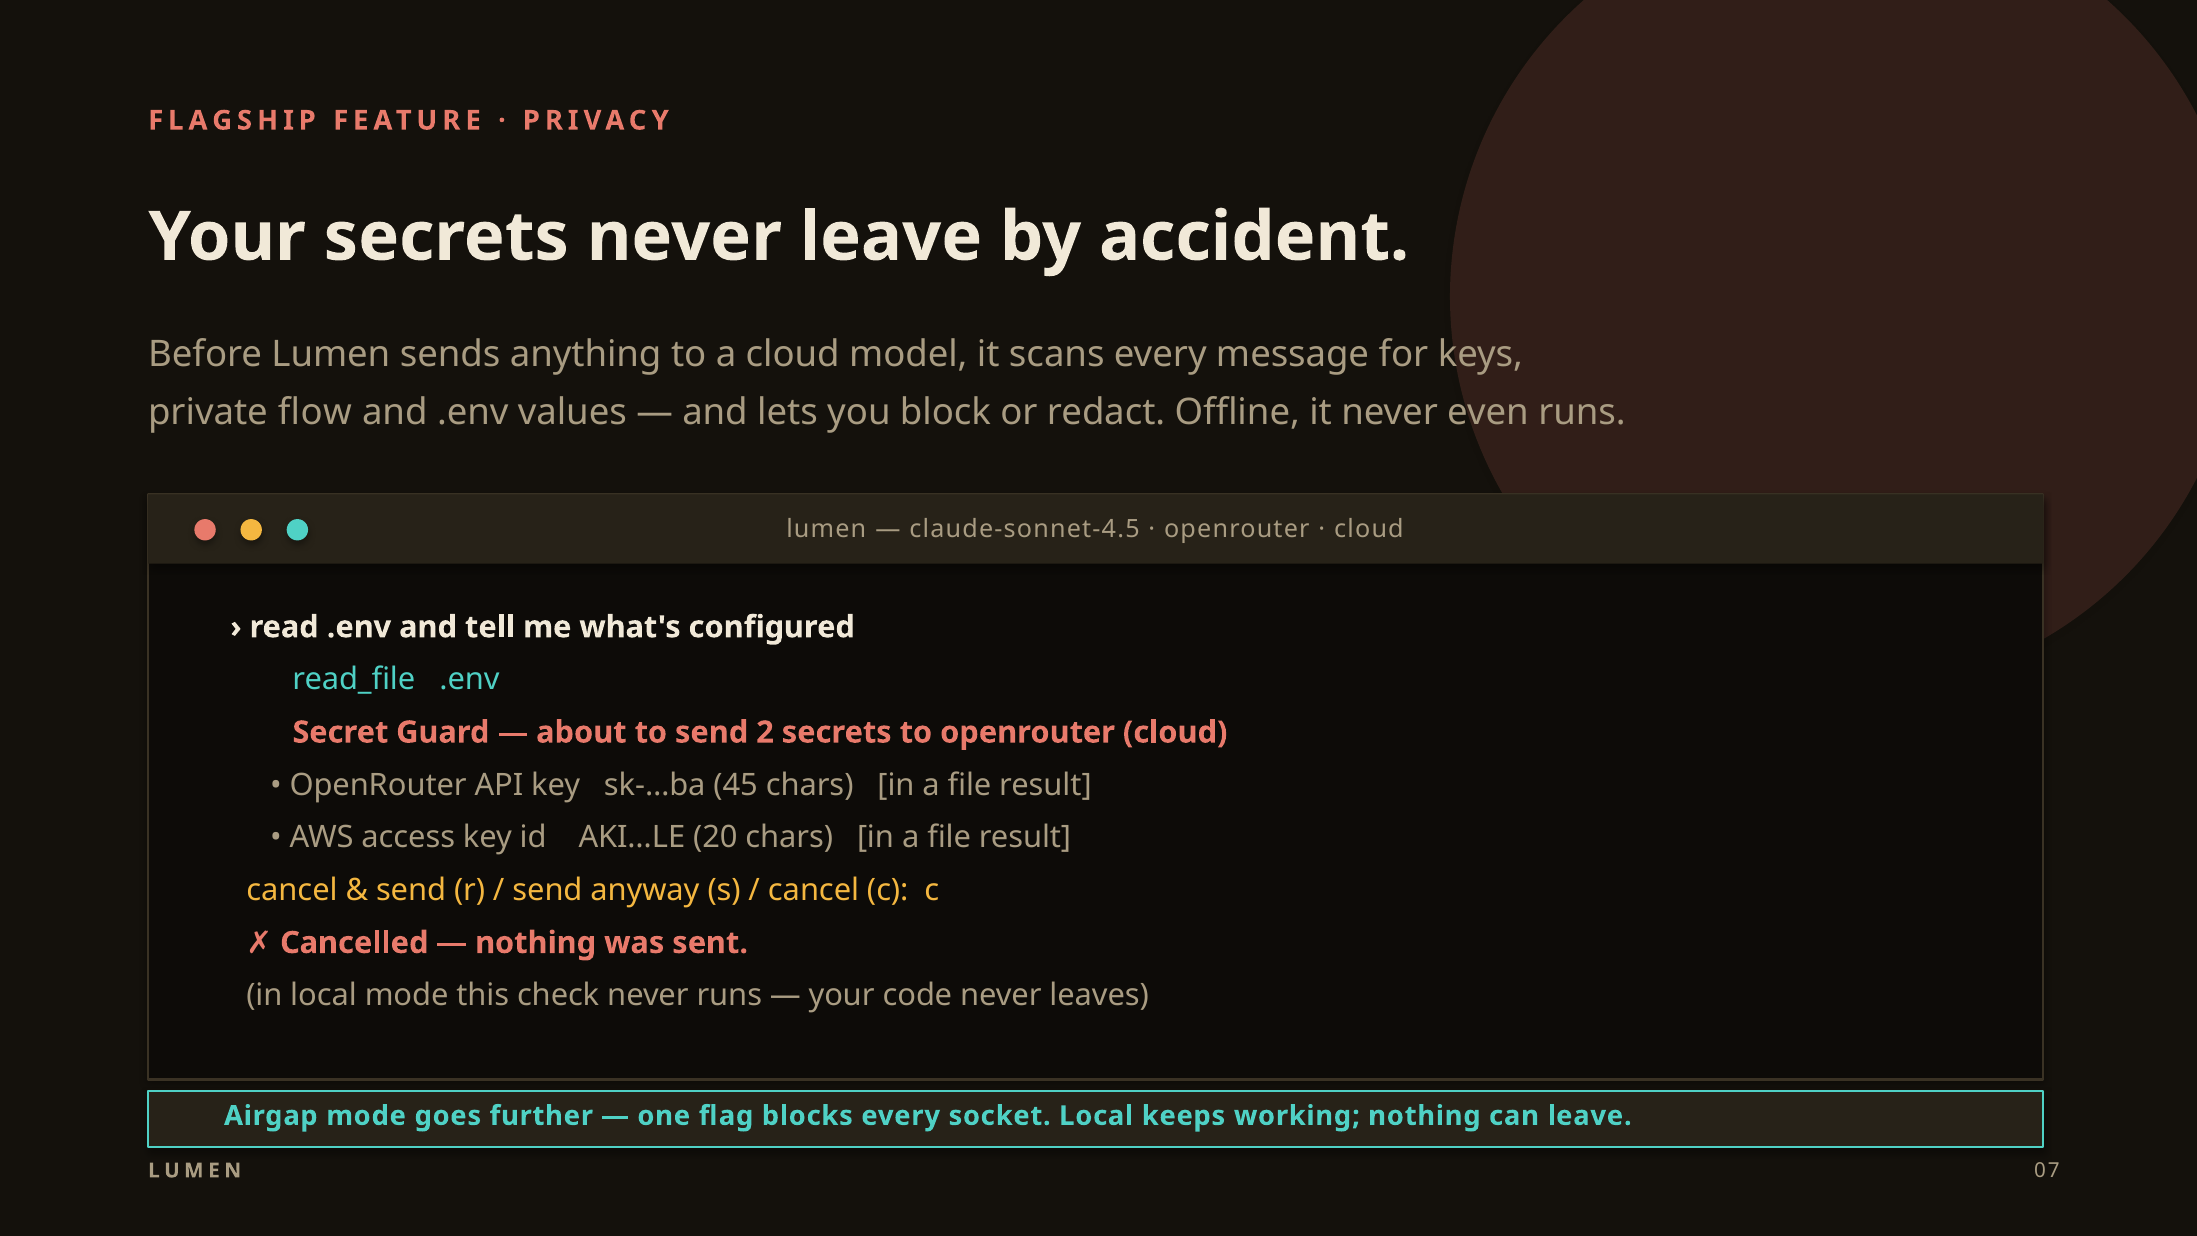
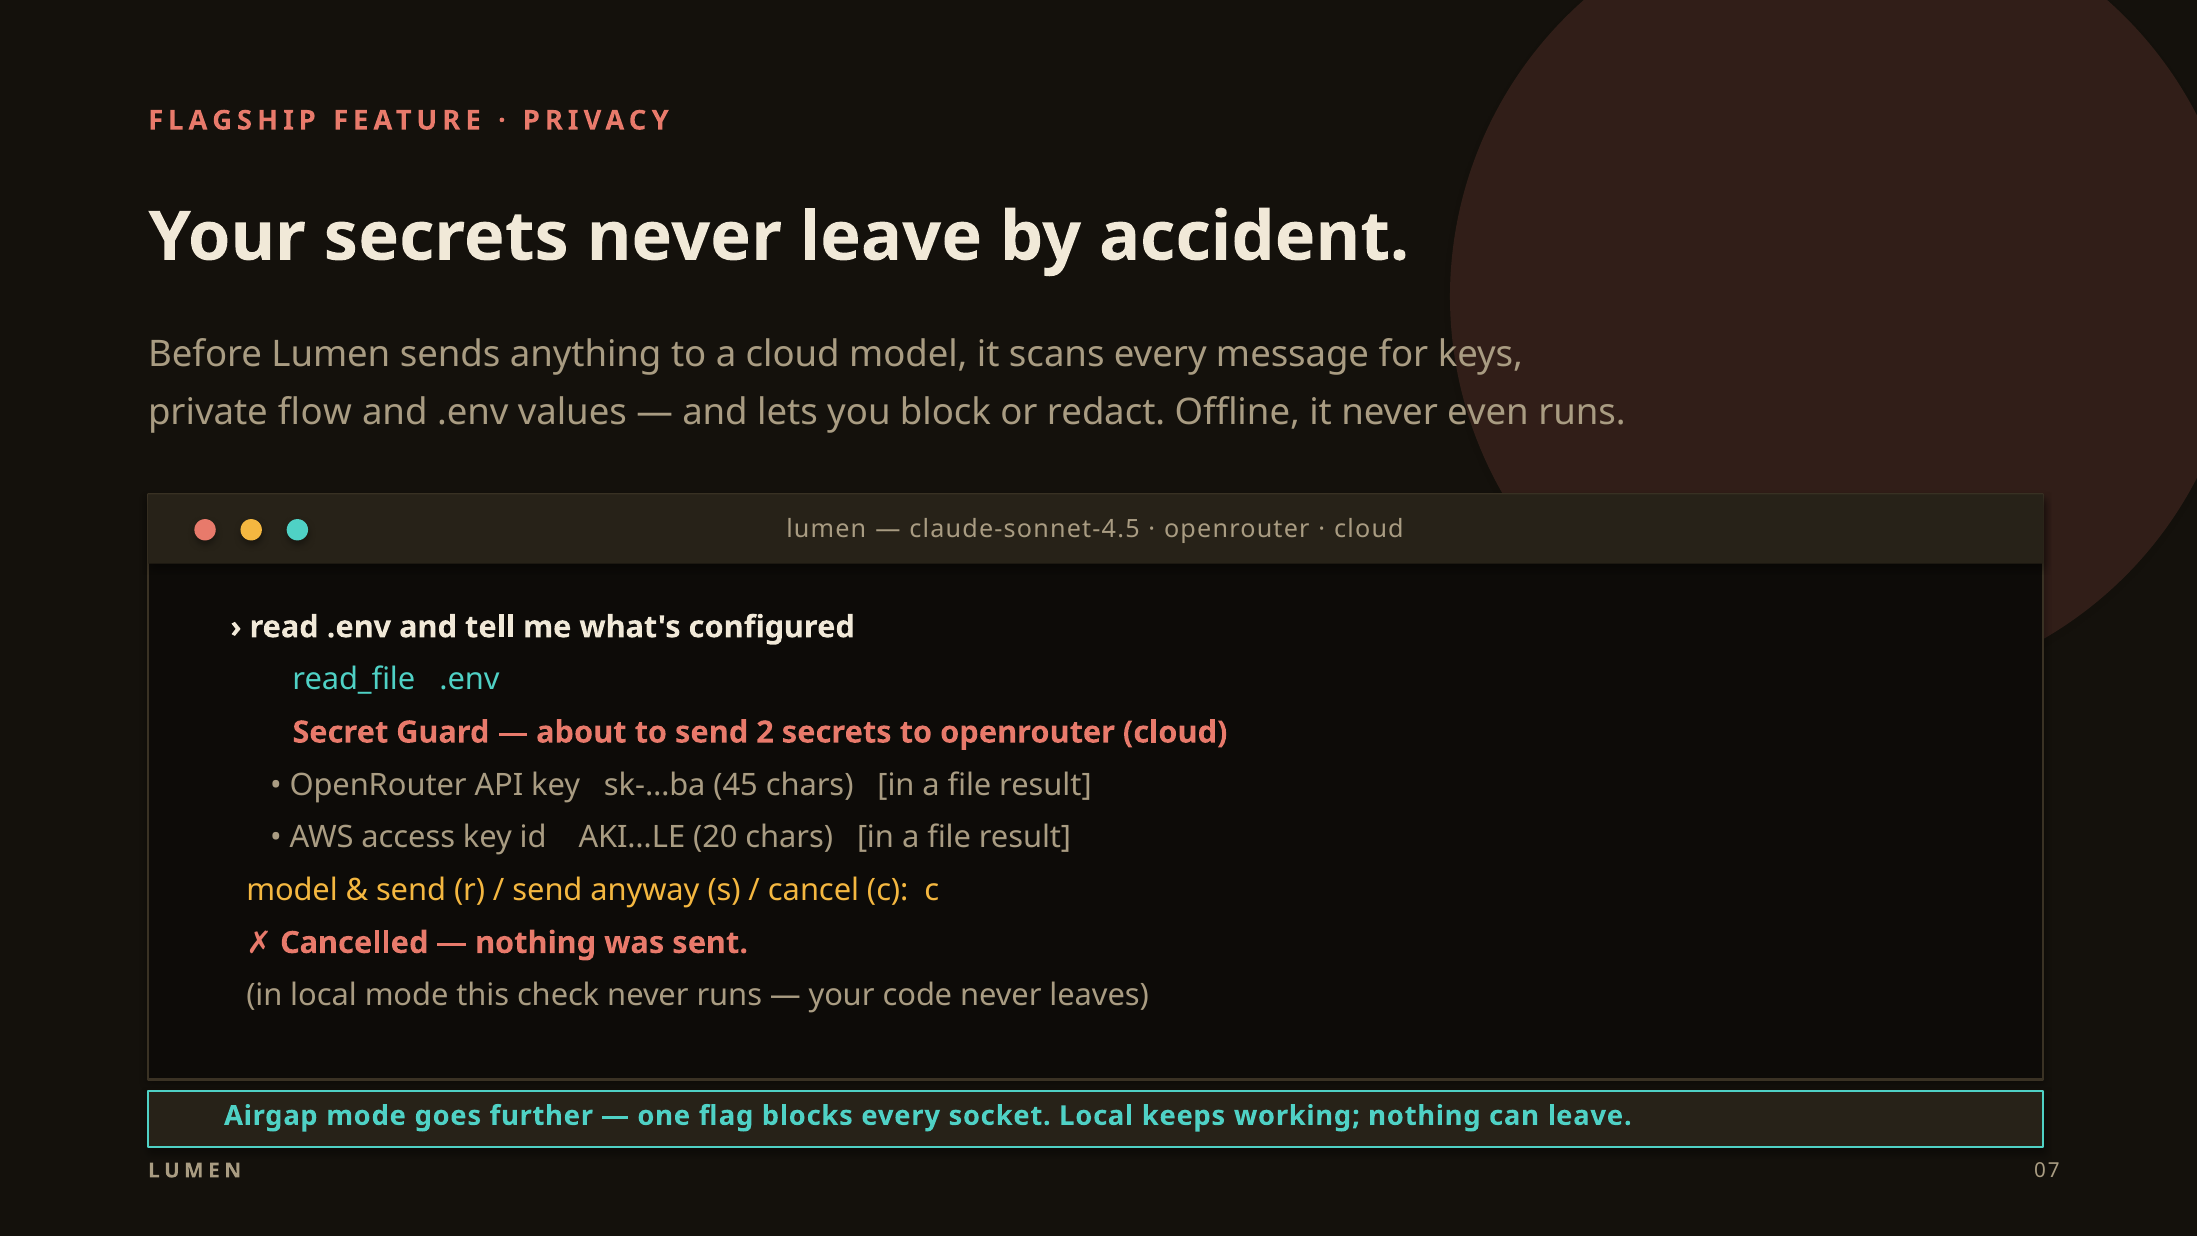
cancel at (292, 890): cancel -> model
